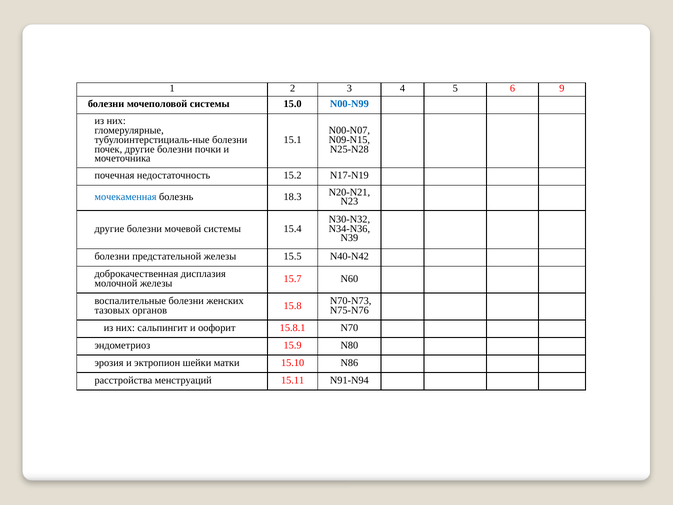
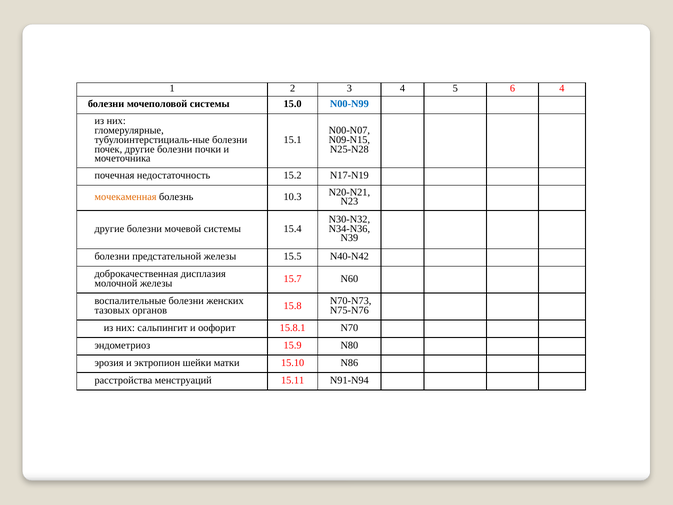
6 9: 9 -> 4
мочекаменная colour: blue -> orange
18.3: 18.3 -> 10.3
